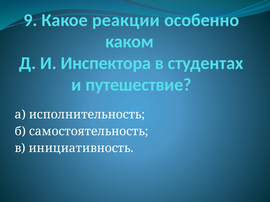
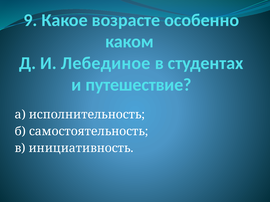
реакции: реакции -> возрасте
Инспектора: Инспектора -> Лебединое
